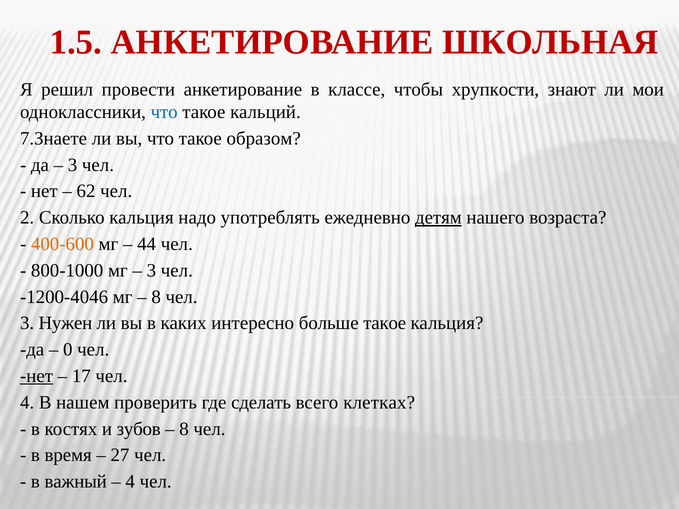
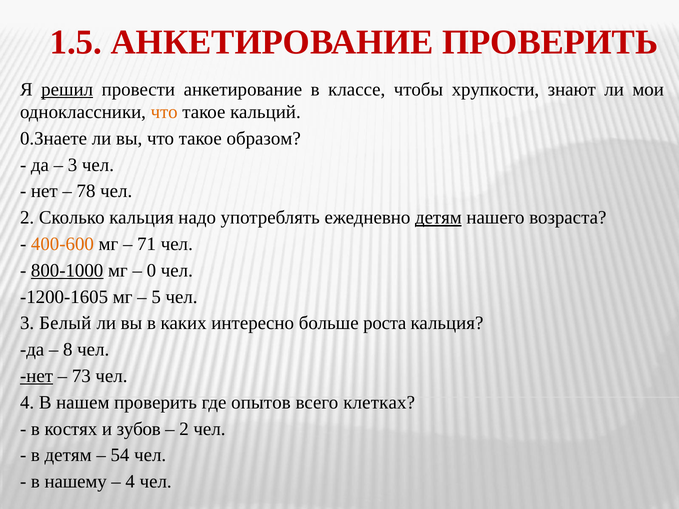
АНКЕТИРОВАНИЕ ШКОЛЬНАЯ: ШКОЛЬНАЯ -> ПРОВЕРИТЬ
решил underline: none -> present
что at (164, 112) colour: blue -> orange
7.Знаете: 7.Знаете -> 0.Знаете
62: 62 -> 78
44: 44 -> 71
800-1000 underline: none -> present
3 at (151, 271): 3 -> 0
-1200-4046: -1200-4046 -> -1200-1605
8 at (156, 297): 8 -> 5
Нужен: Нужен -> Белый
больше такое: такое -> роста
0: 0 -> 8
17: 17 -> 73
сделать: сделать -> опытов
8 at (184, 429): 8 -> 2
в время: время -> детям
27: 27 -> 54
важный: важный -> нашему
